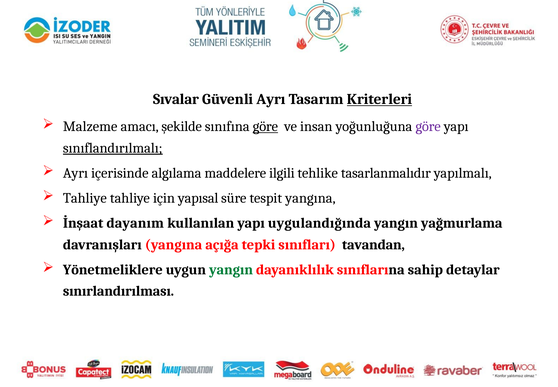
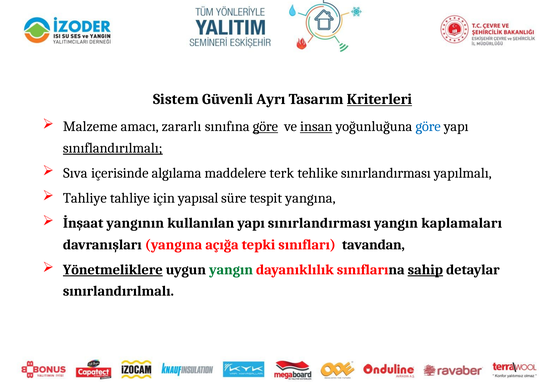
Sıvalar: Sıvalar -> Sistem
şekilde: şekilde -> zararlı
insan underline: none -> present
göre at (428, 126) colour: purple -> blue
Ayrı at (75, 173): Ayrı -> Sıva
ilgili: ilgili -> terk
tehlike tasarlanmalıdır: tasarlanmalıdır -> sınırlandırması
dayanım: dayanım -> yangının
yapı uygulandığında: uygulandığında -> sınırlandırması
yağmurlama: yağmurlama -> kaplamaları
Yönetmeliklere underline: none -> present
sahip underline: none -> present
sınırlandırılması: sınırlandırılması -> sınırlandırılmalı
